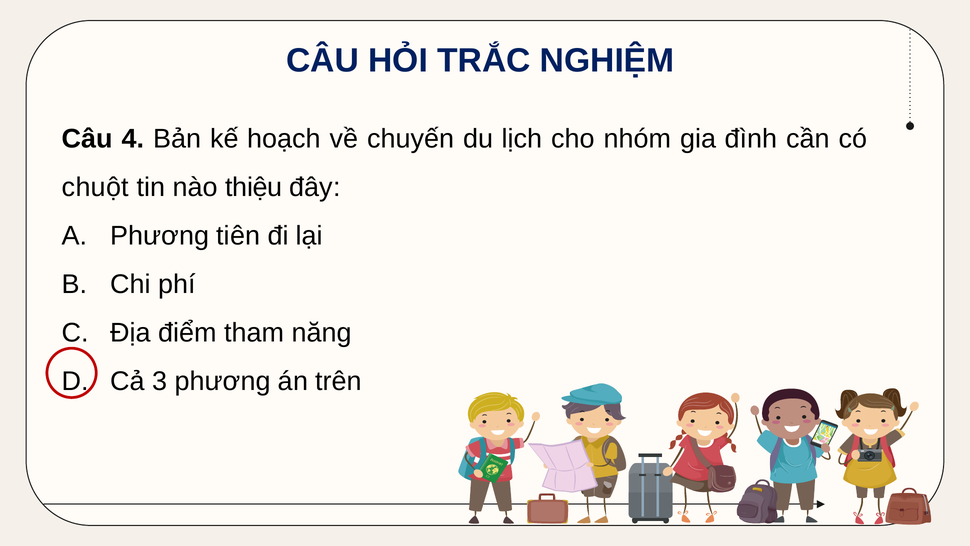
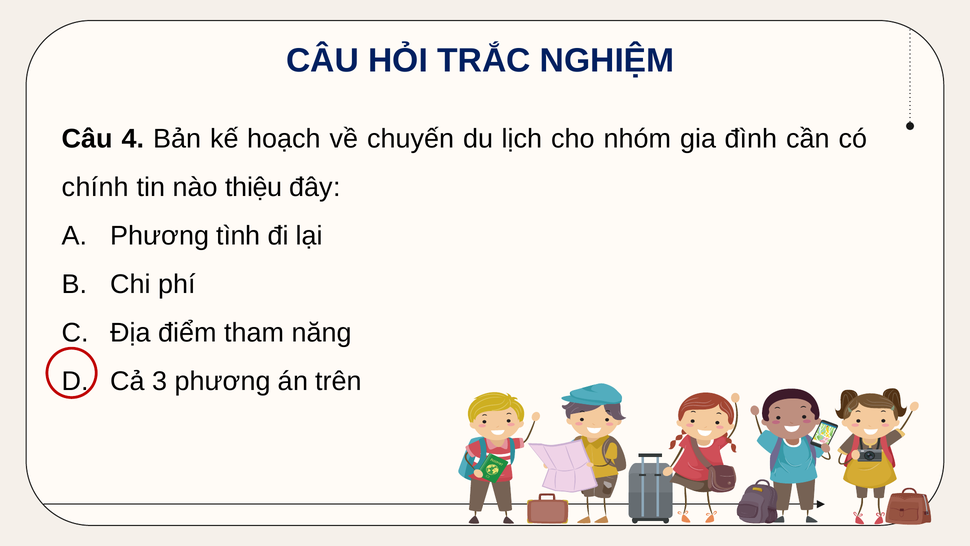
chuột: chuột -> chính
tiên: tiên -> tình
